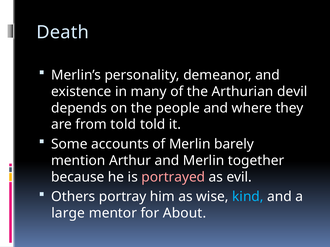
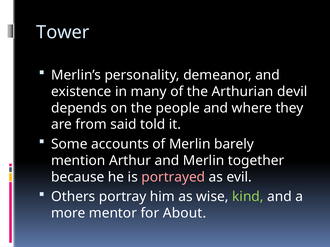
Death: Death -> Tower
from told: told -> said
kind colour: light blue -> light green
large: large -> more
